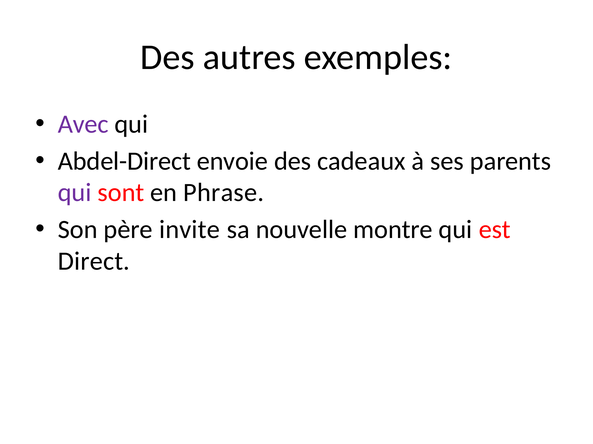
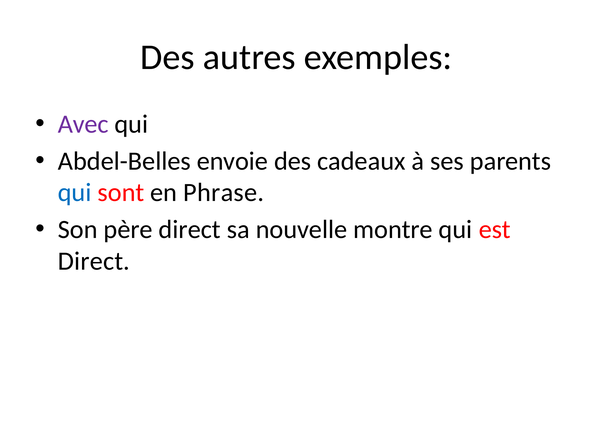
Abdel-Direct: Abdel-Direct -> Abdel-Belles
qui at (75, 193) colour: purple -> blue
père invite: invite -> direct
